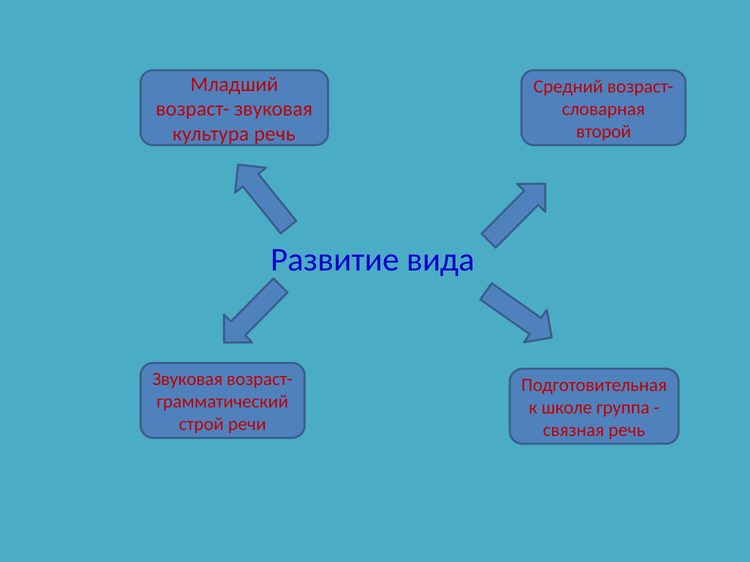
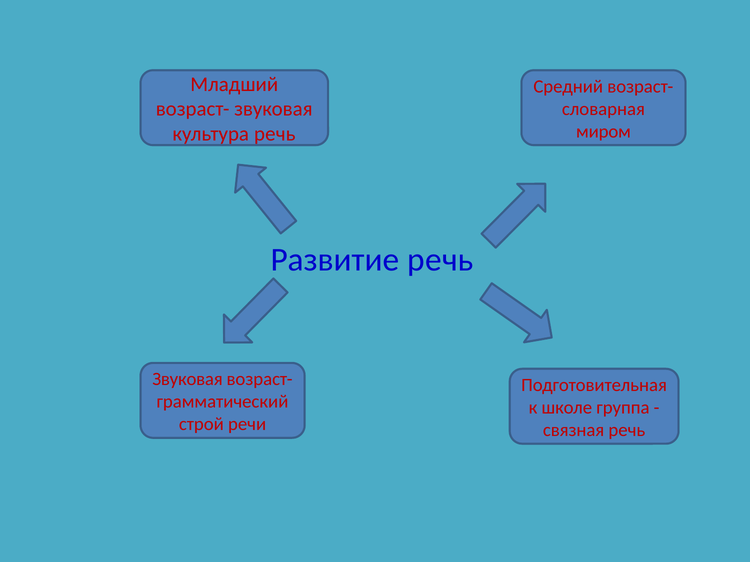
второй: второй -> миром
Развитие вида: вида -> речь
